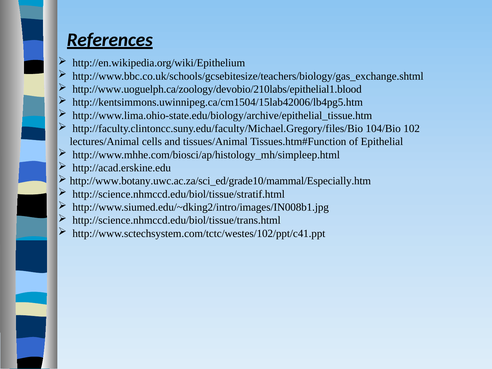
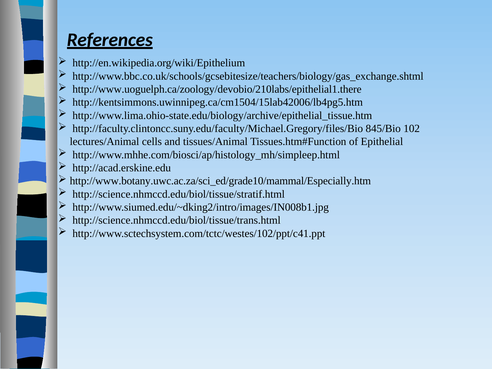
http://www.uoguelph.ca/zoology/devobio/210labs/epithelial1.blood: http://www.uoguelph.ca/zoology/devobio/210labs/epithelial1.blood -> http://www.uoguelph.ca/zoology/devobio/210labs/epithelial1.there
104/Bio: 104/Bio -> 845/Bio
